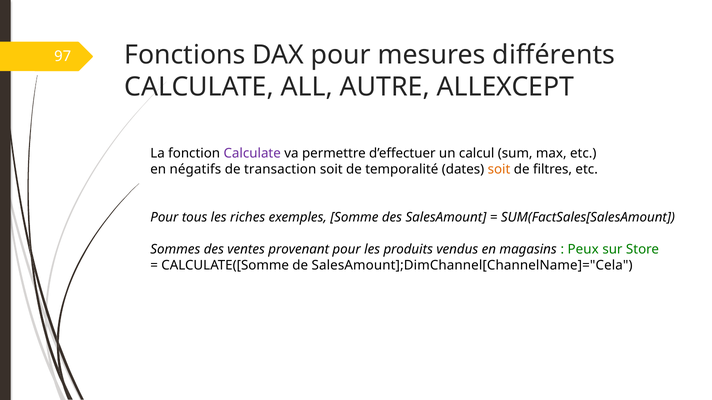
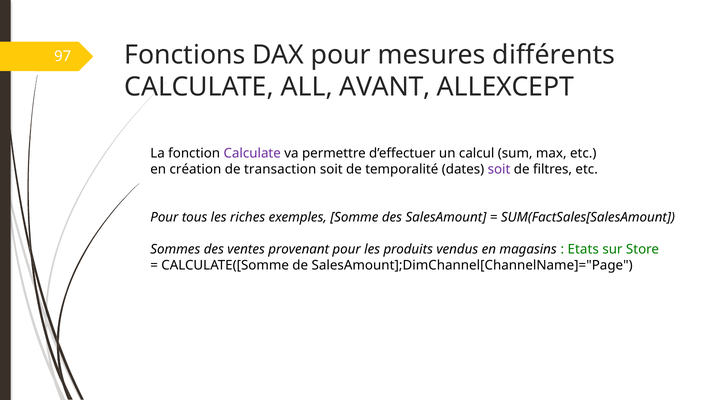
AUTRE: AUTRE -> AVANT
négatifs: négatifs -> création
soit at (499, 170) colour: orange -> purple
Peux: Peux -> Etats
SalesAmount];DimChannel[ChannelName]="Cela: SalesAmount];DimChannel[ChannelName]="Cela -> SalesAmount];DimChannel[ChannelName]="Page
